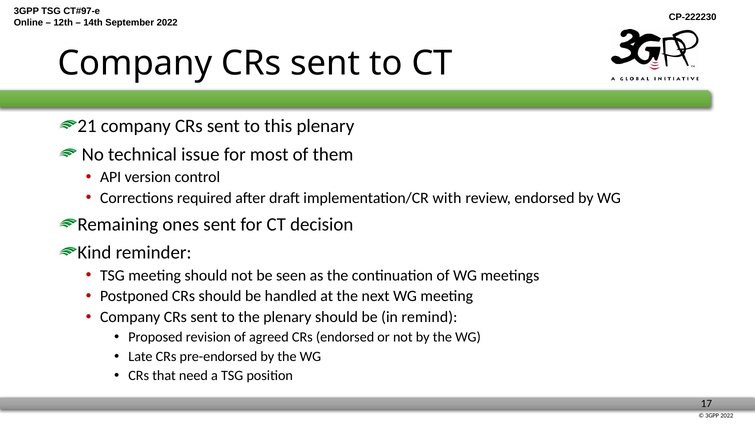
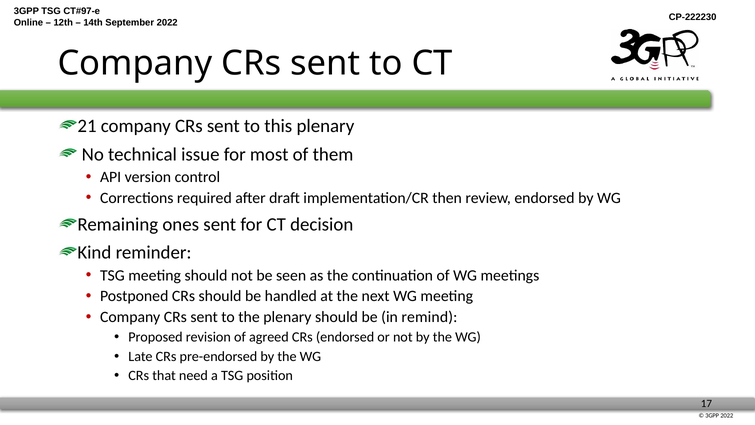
with: with -> then
